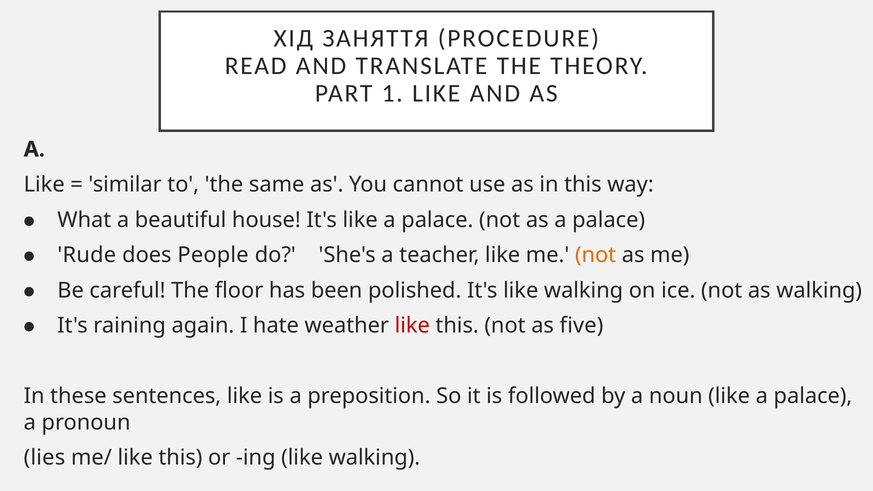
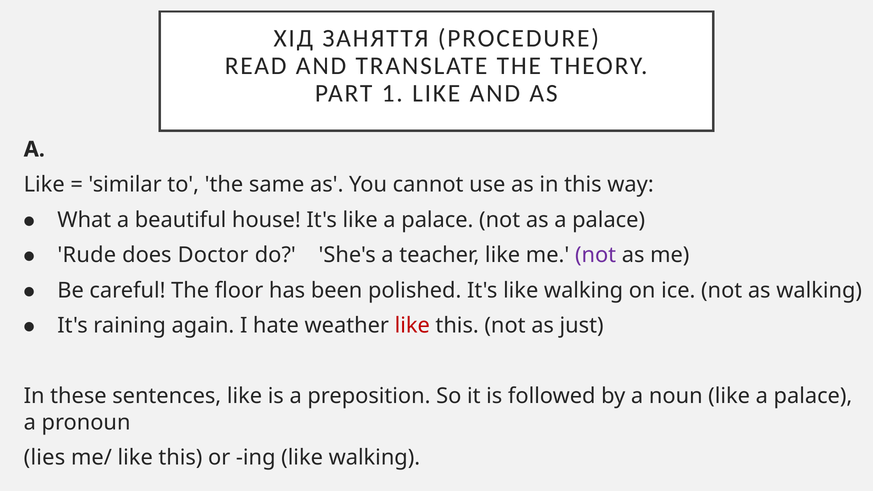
People: People -> Doctor
not at (596, 255) colour: orange -> purple
five: five -> just
